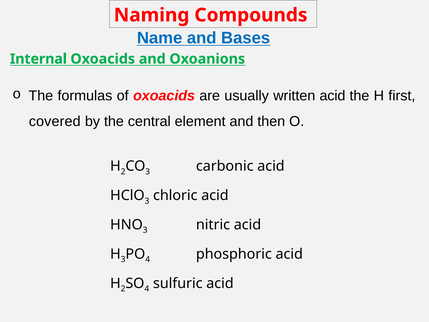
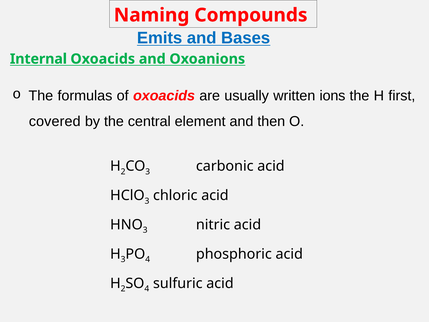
Name: Name -> Emits
written acid: acid -> ions
